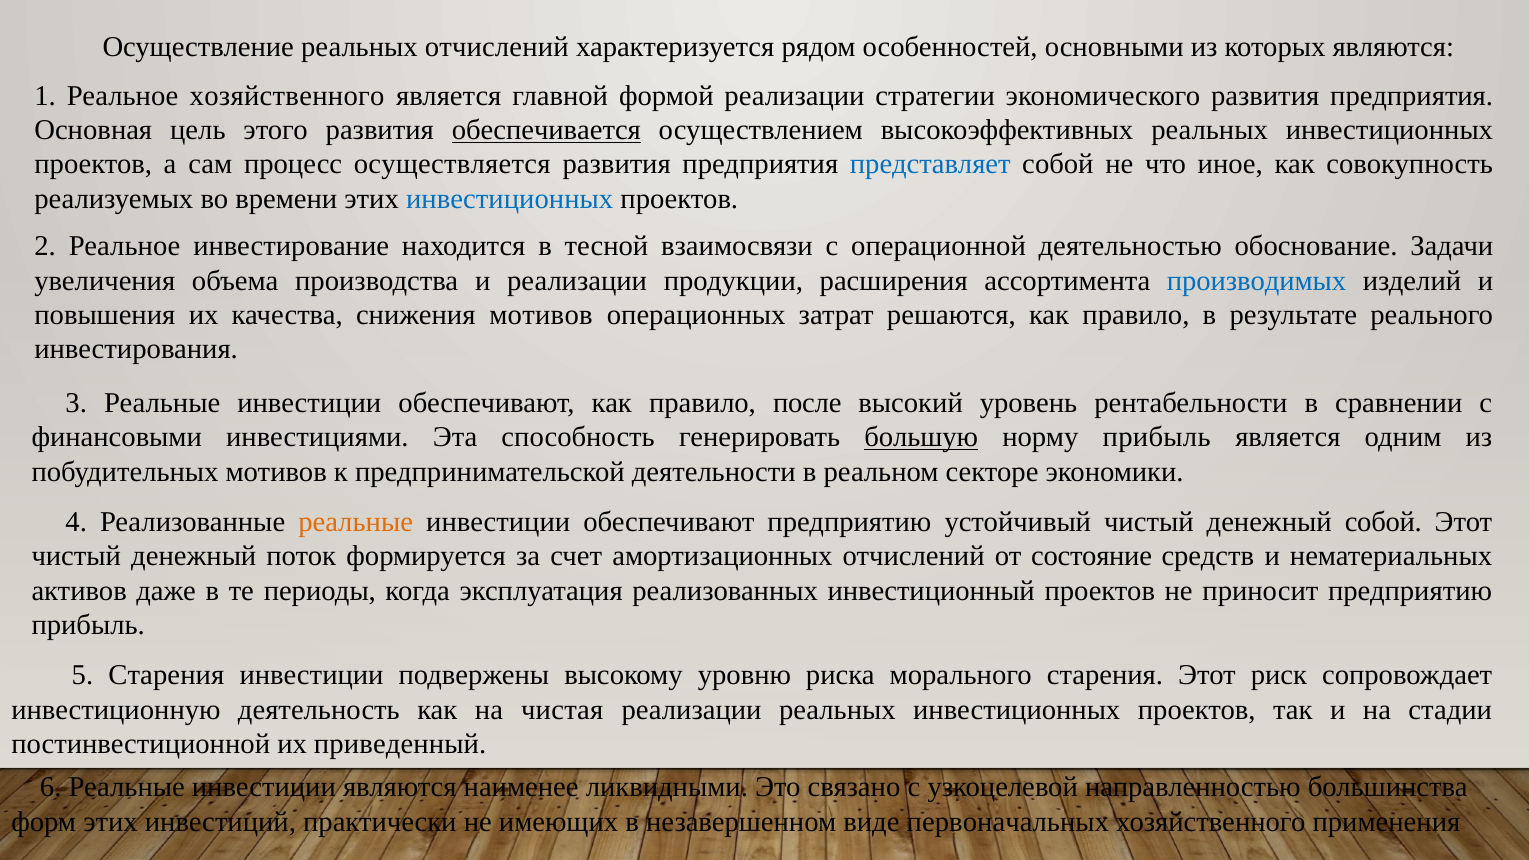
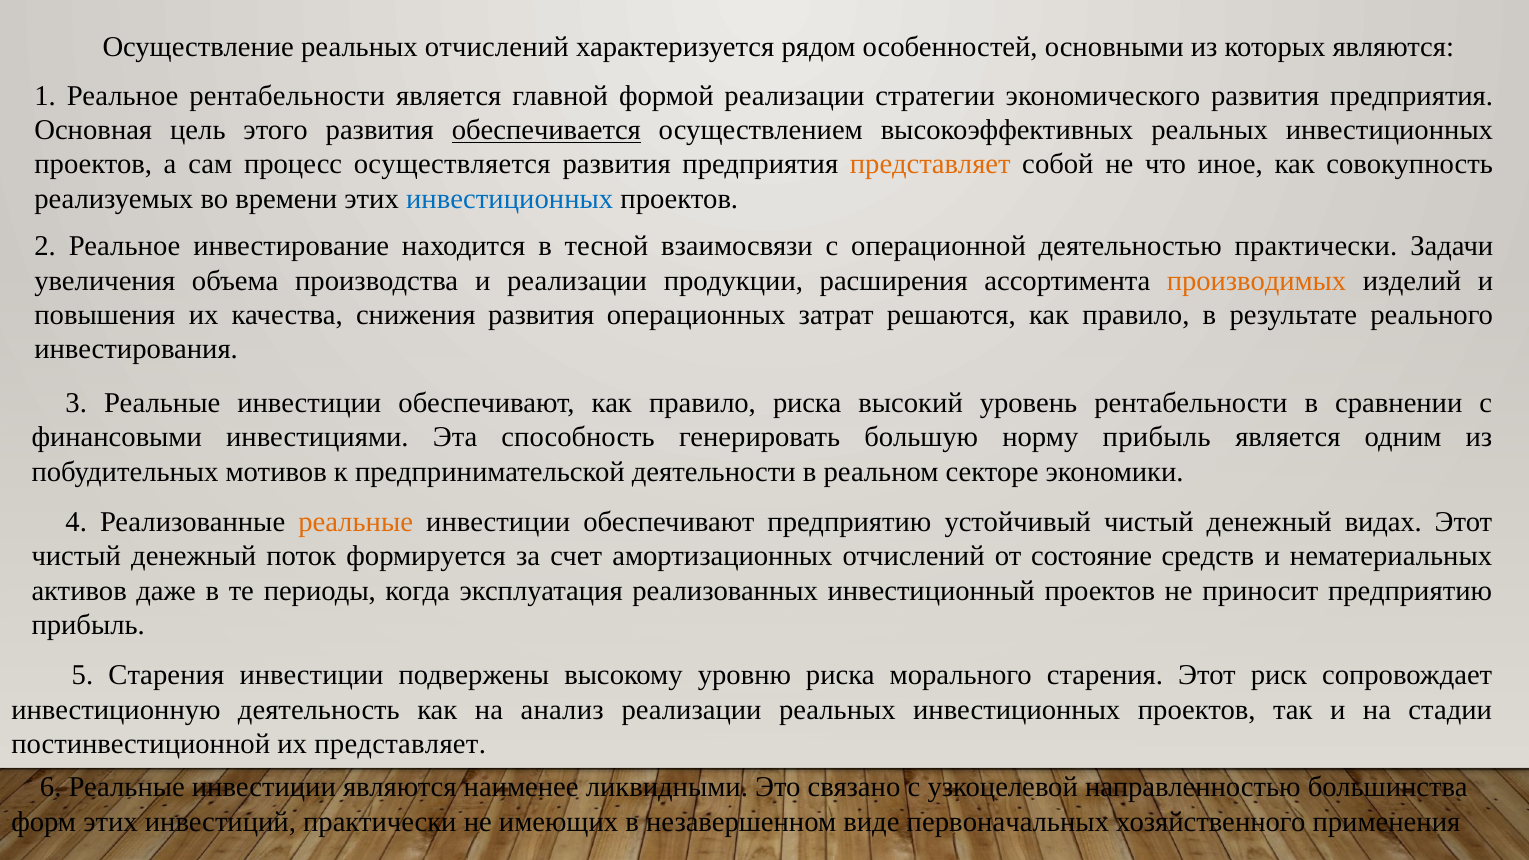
Реальное хозяйственного: хозяйственного -> рентабельности
представляет at (930, 164) colour: blue -> orange
деятельностью обоснование: обоснование -> практически
производимых colour: blue -> orange
снижения мотивов: мотивов -> развития
правило после: после -> риска
большую underline: present -> none
денежный собой: собой -> видах
чистая: чистая -> анализ
их приведенный: приведенный -> представляет
